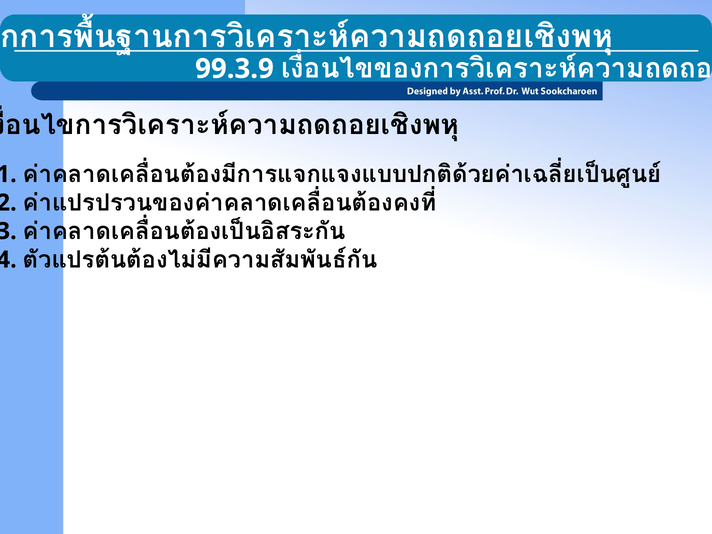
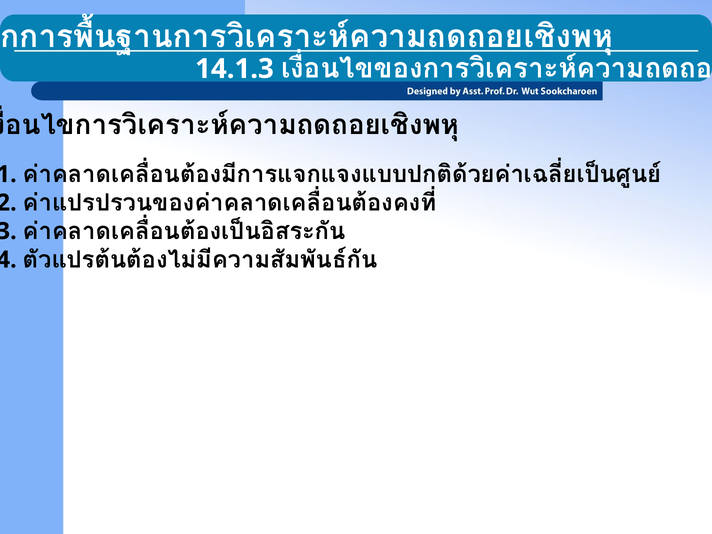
99.3.9: 99.3.9 -> 14.1.3
